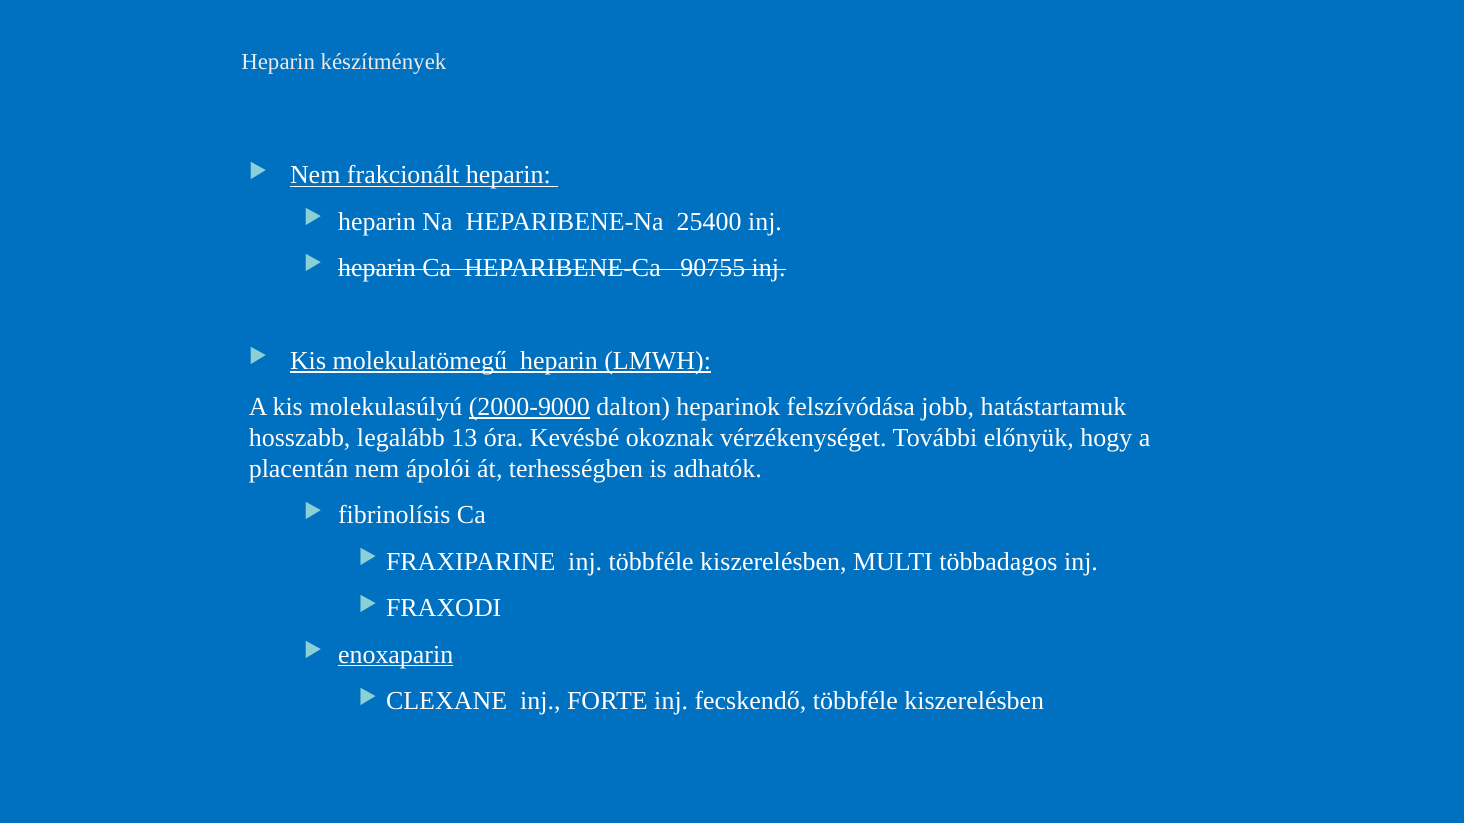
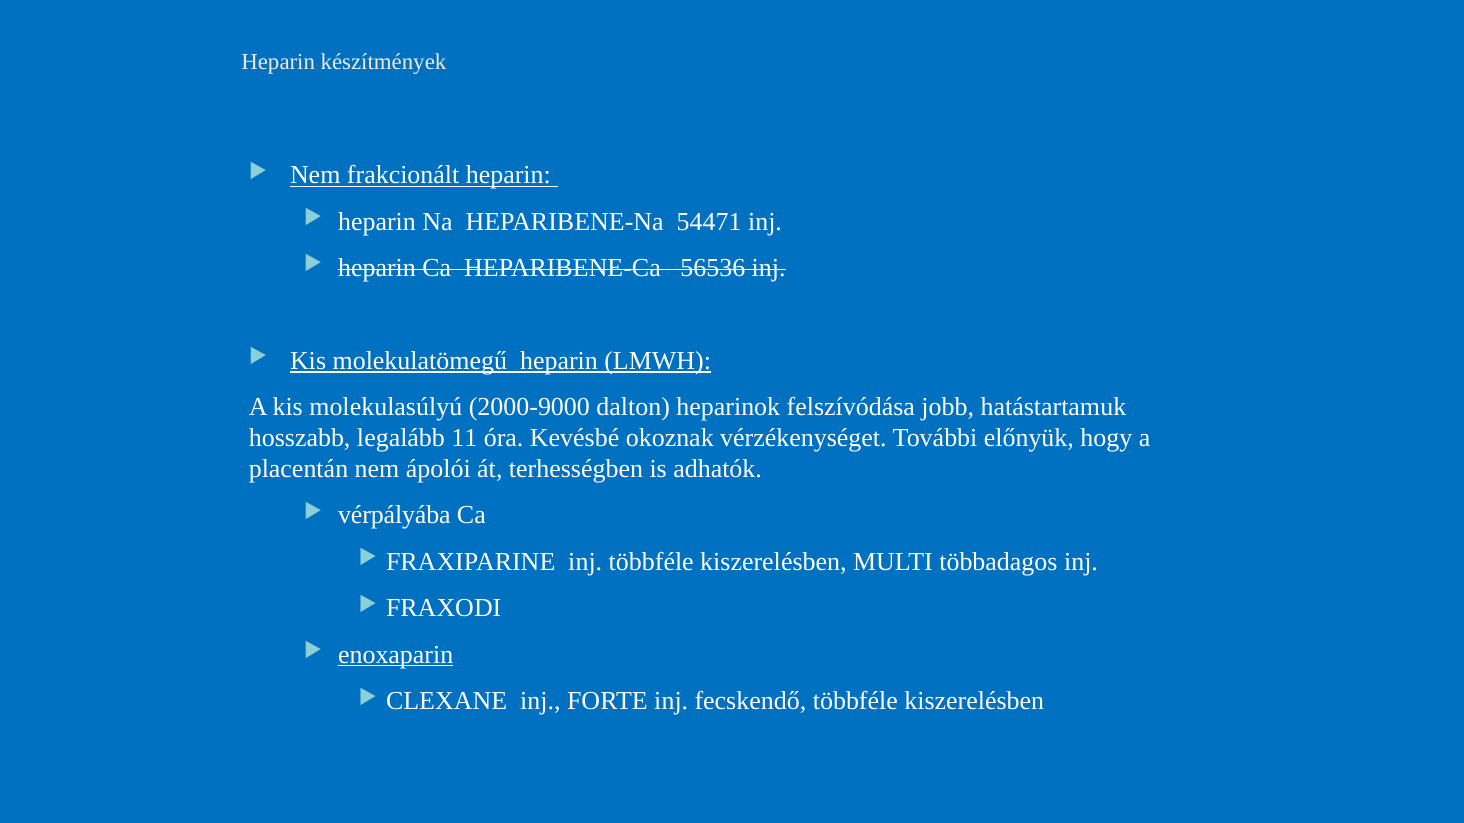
25400: 25400 -> 54471
90755: 90755 -> 56536
2000-9000 underline: present -> none
13: 13 -> 11
fibrinolísis: fibrinolísis -> vérpályába
